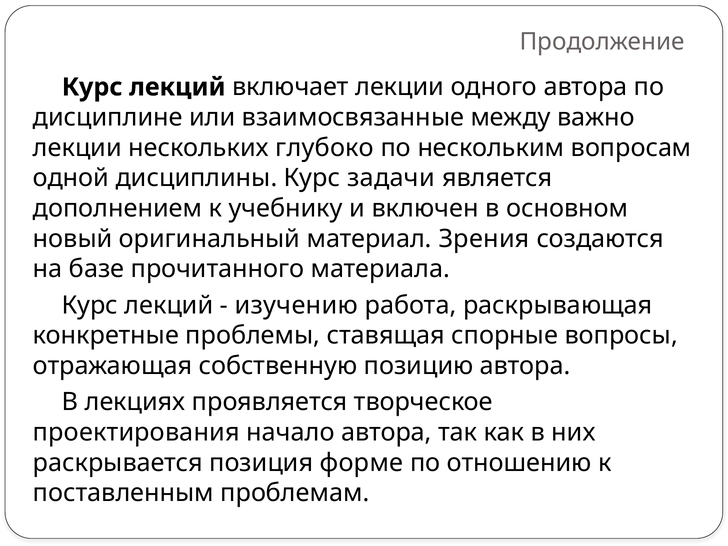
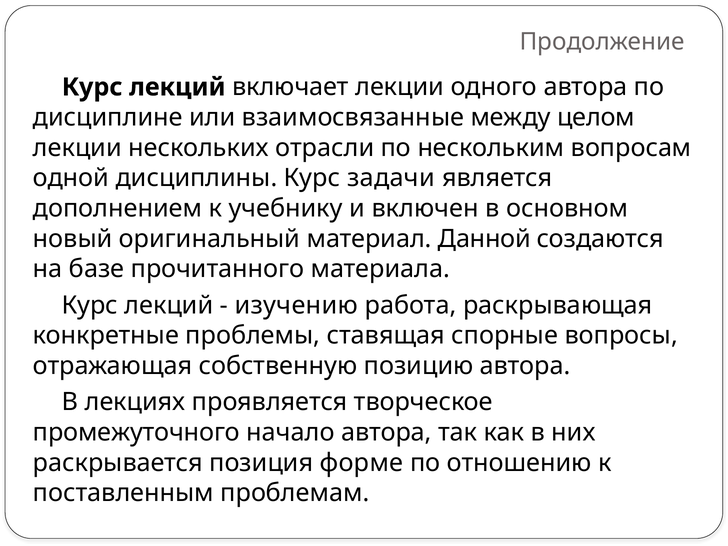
важно: важно -> целом
глубоко: глубоко -> отрасли
Зрения: Зрения -> Данной
проектирования: проектирования -> промежуточного
